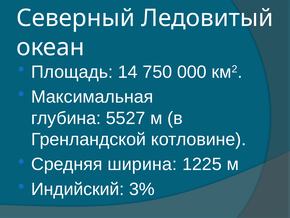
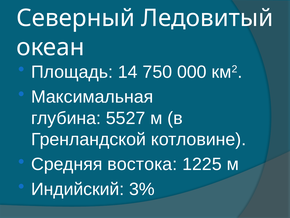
ширина: ширина -> востока
